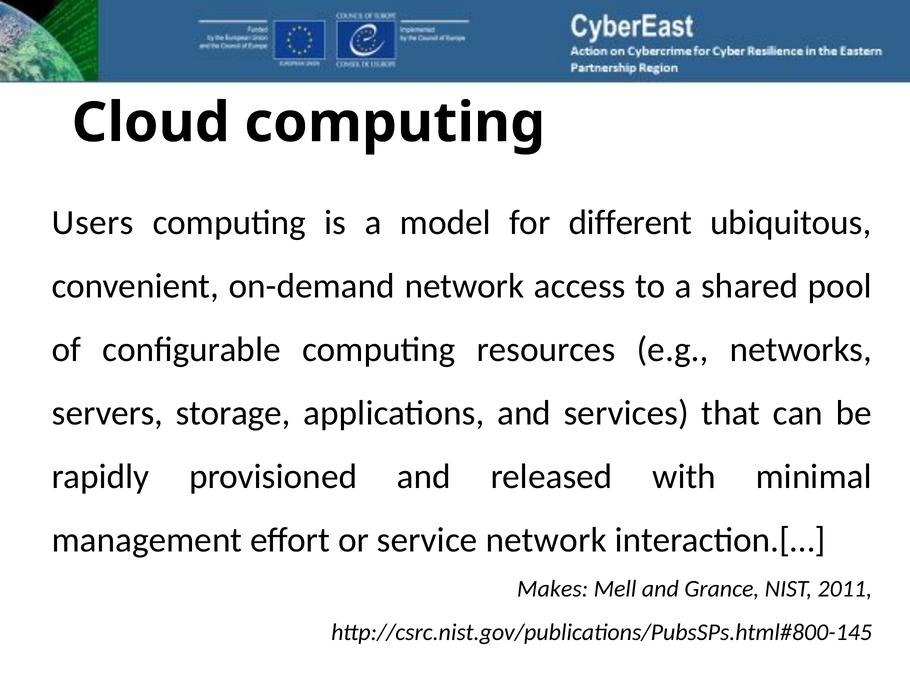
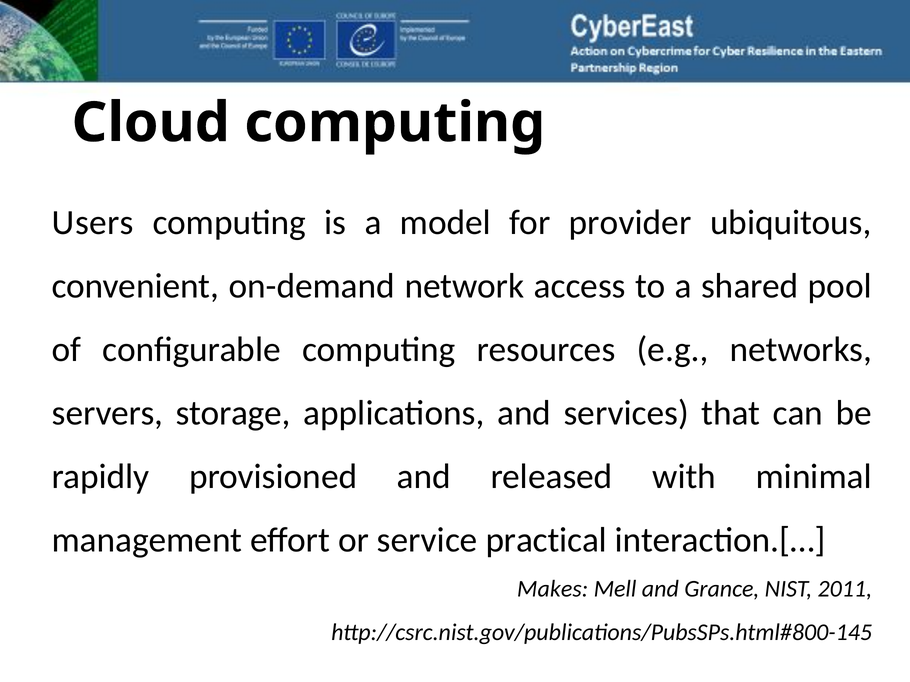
different: different -> provider
service network: network -> practical
